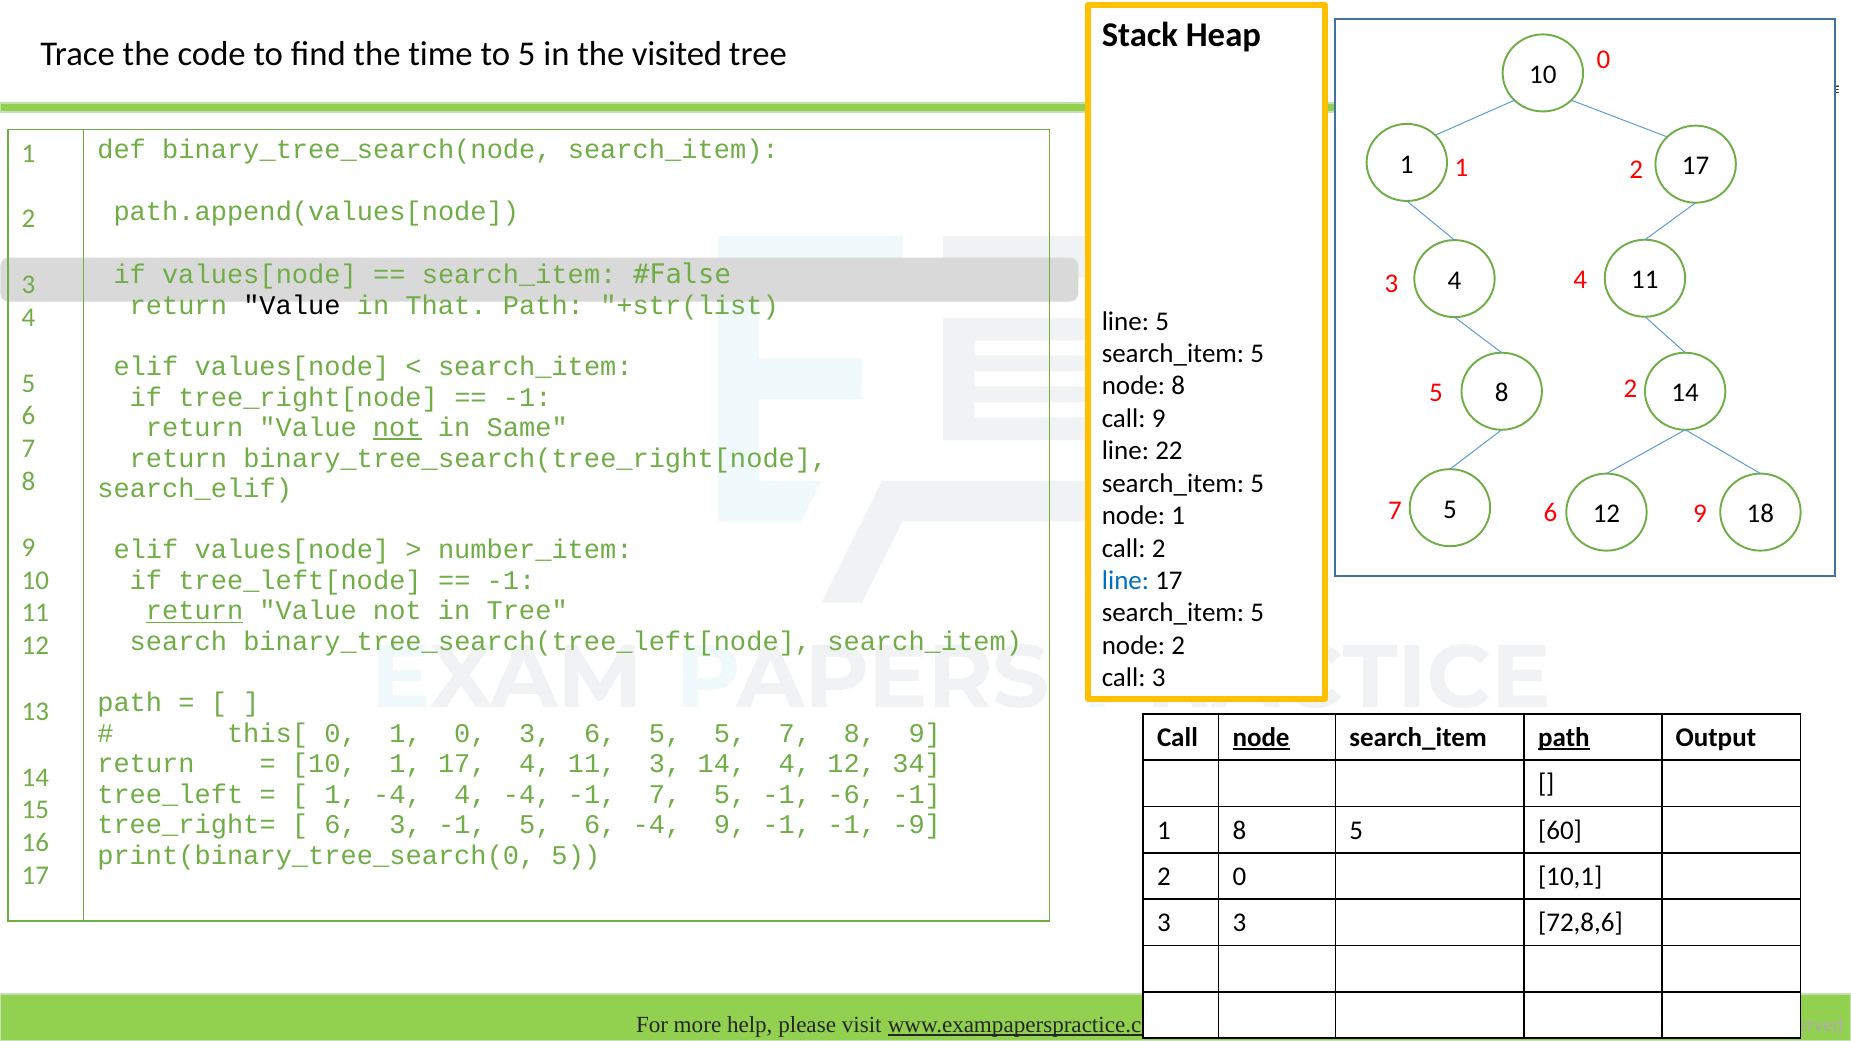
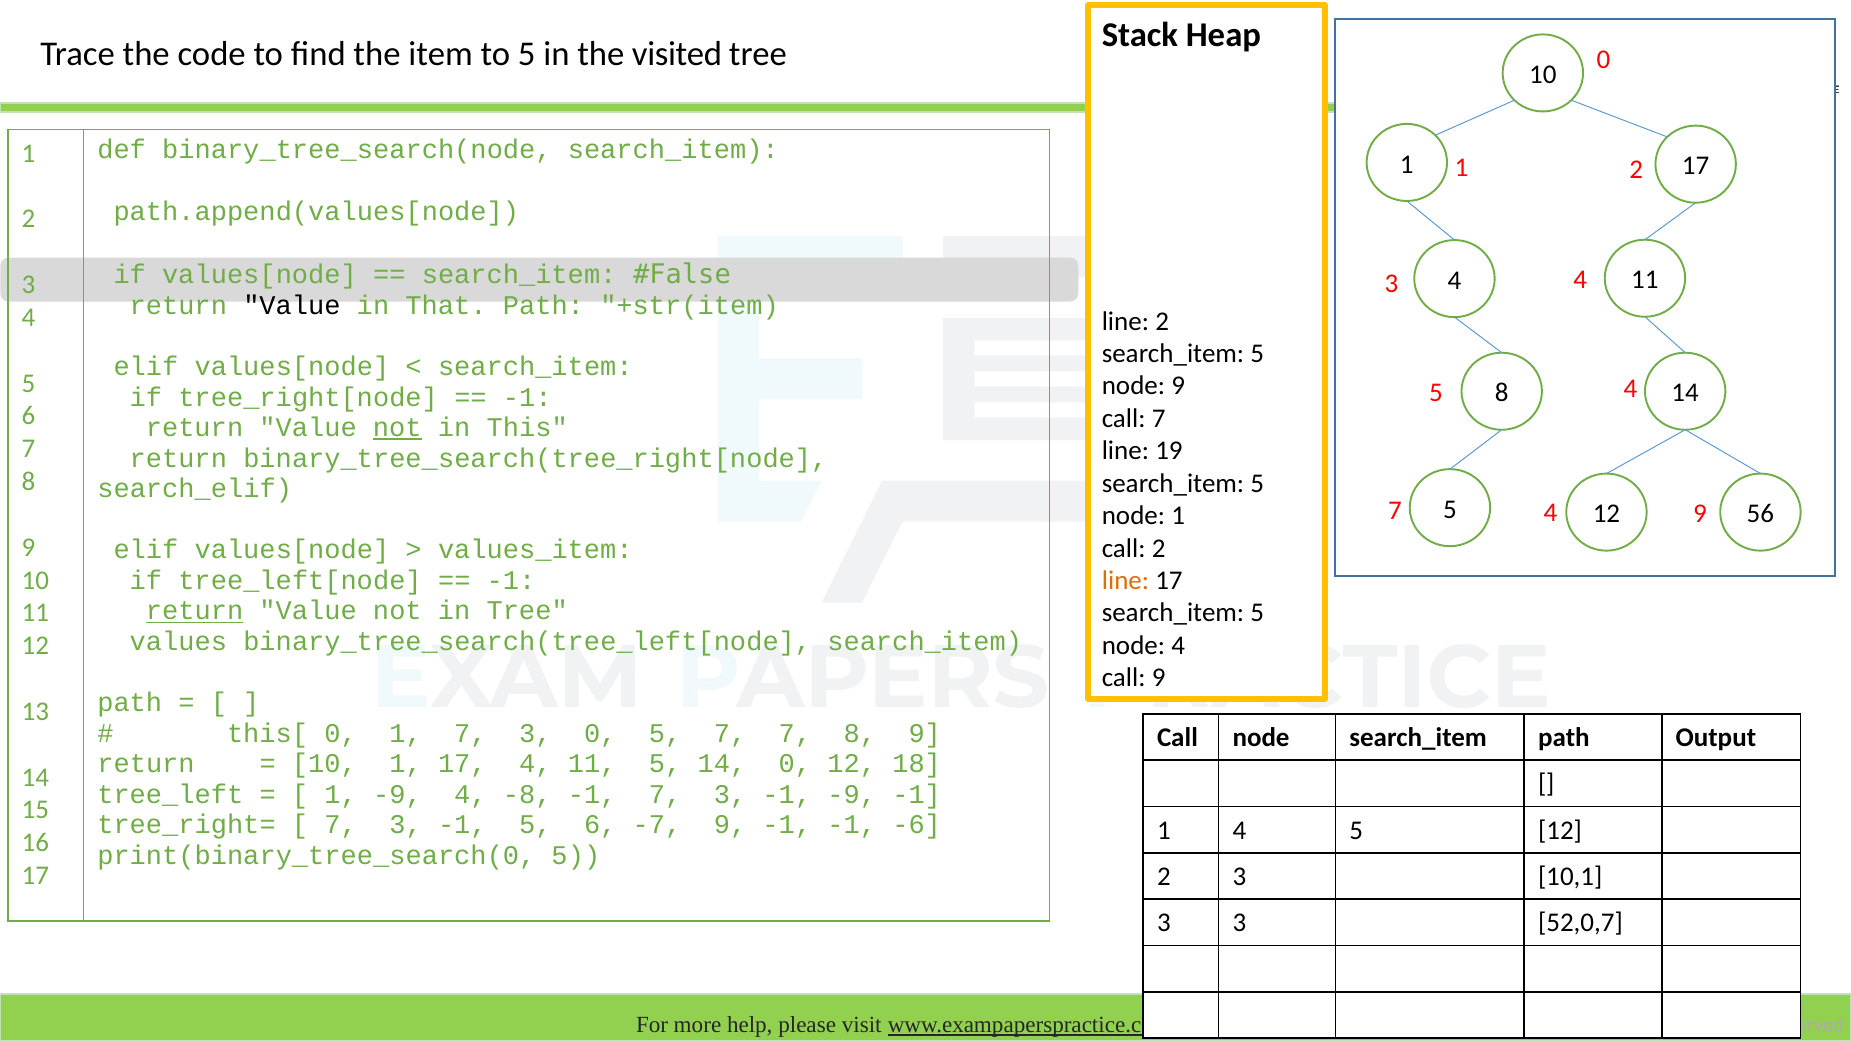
time: time -> item
+str(list: +str(list -> +str(item
line 5: 5 -> 2
node 8: 8 -> 9
5 2: 2 -> 4
call 9: 9 -> 7
Same: Same -> This
22: 22 -> 19
18: 18 -> 56
7 6: 6 -> 4
number_item: number_item -> values_item
line at (1125, 581) colour: blue -> orange
search: search -> values
node 2: 2 -> 4
call 3: 3 -> 9
1 0: 0 -> 7
3 6: 6 -> 0
5 5: 5 -> 7
node at (1261, 738) underline: present -> none
path at (1564, 738) underline: present -> none
11 3: 3 -> 5
14 4: 4 -> 0
34: 34 -> 18
1 -4: -4 -> -9
4 -4: -4 -> -8
-1 7 5: 5 -> 3
-1 -6: -6 -> -9
6 at (341, 825): 6 -> 7
6 -4: -4 -> -7
-9: -9 -> -6
1 8: 8 -> 4
5 60: 60 -> 12
0 at (1239, 877): 0 -> 3
72,8,6: 72,8,6 -> 52,0,7
